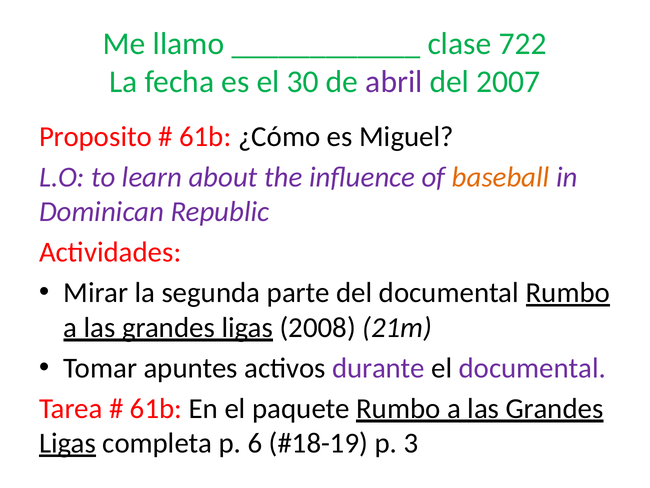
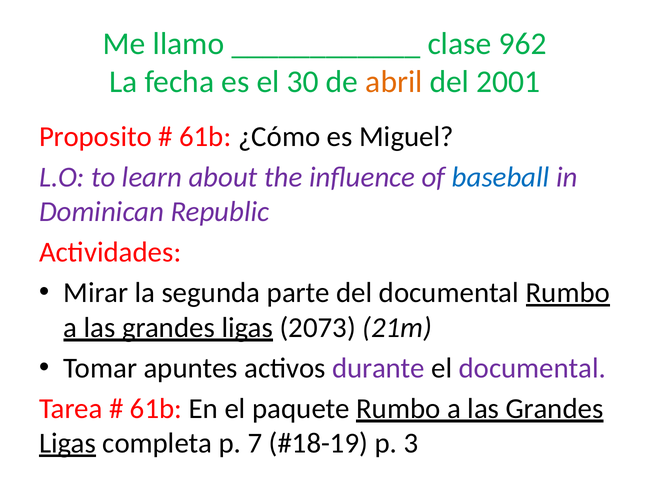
722: 722 -> 962
abril colour: purple -> orange
2007: 2007 -> 2001
baseball colour: orange -> blue
2008: 2008 -> 2073
6: 6 -> 7
